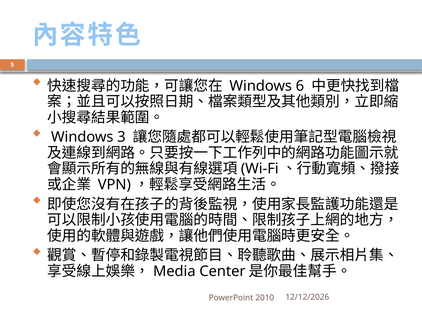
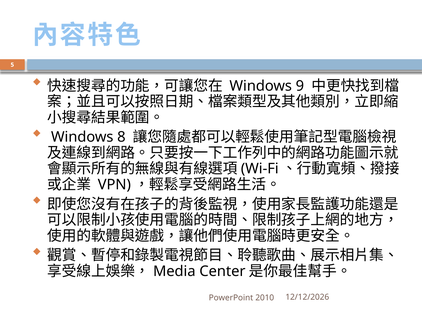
6: 6 -> 9
3: 3 -> 8
